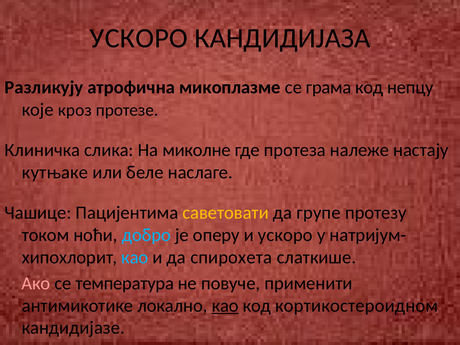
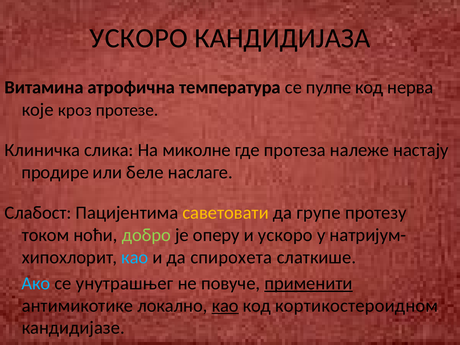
Разликују: Разликују -> Витамина
микоплазме: микоплазме -> температура
грама: грама -> пулпе
непцу: непцу -> нерва
кутњаке: кутњаке -> продире
Чашице: Чашице -> Слабост
добро colour: light blue -> light green
Ако colour: pink -> light blue
температура: температура -> унутрашњег
применити underline: none -> present
